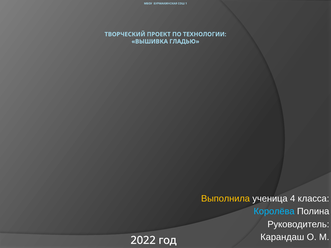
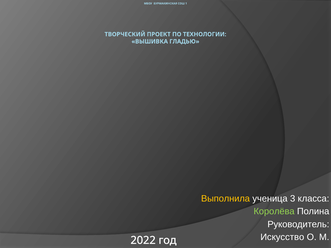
4: 4 -> 3
Королёва colour: light blue -> light green
Карандаш: Карандаш -> Искусство
